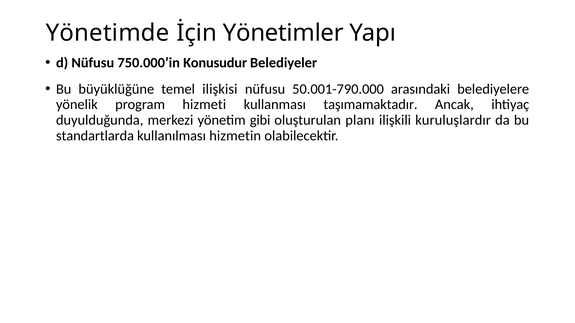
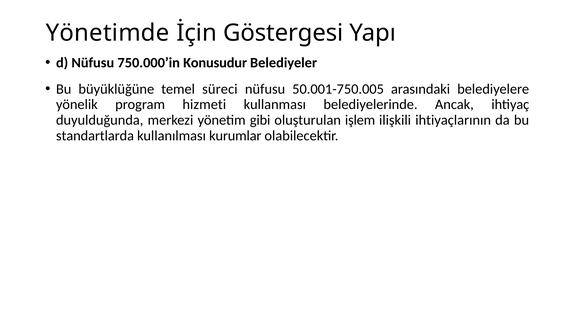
Yönetimler: Yönetimler -> Göstergesi
ilişkisi: ilişkisi -> süreci
50.001-790.000: 50.001-790.000 -> 50.001-750.005
taşımamaktadır: taşımamaktadır -> belediyelerinde
planı: planı -> işlem
kuruluşlardır: kuruluşlardır -> ihtiyaçlarının
hizmetin: hizmetin -> kurumlar
